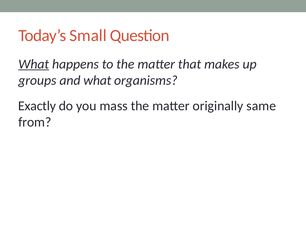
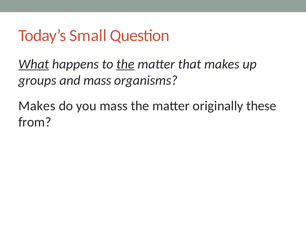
the at (125, 64) underline: none -> present
and what: what -> mass
Exactly at (37, 106): Exactly -> Makes
same: same -> these
